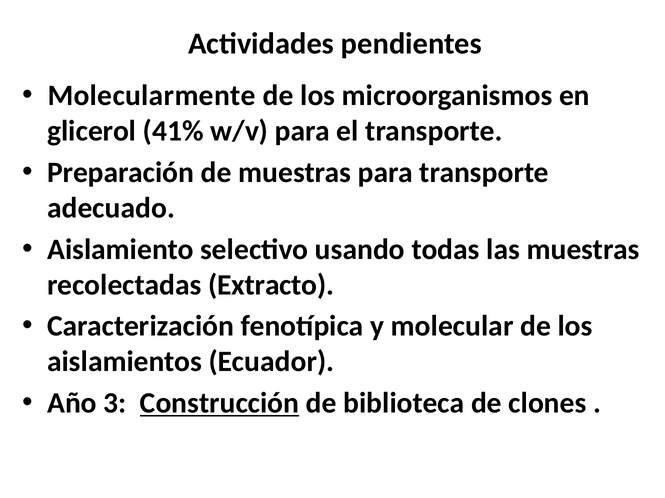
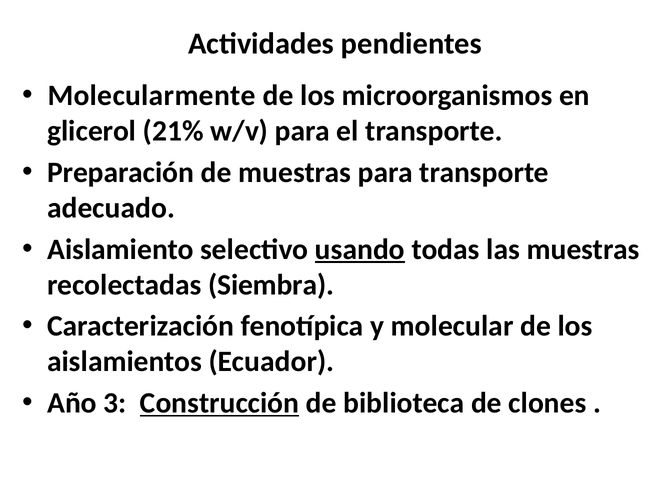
41%: 41% -> 21%
usando underline: none -> present
Extracto: Extracto -> Siembra
